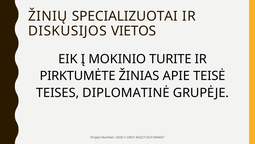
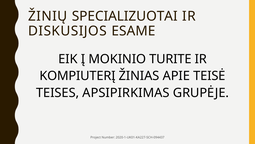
VIETOS: VIETOS -> ESAME
PIRKTUMĖTE: PIRKTUMĖTE -> KOMPIUTERĮ
DIPLOMATINĖ: DIPLOMATINĖ -> APSIPIRKIMAS
